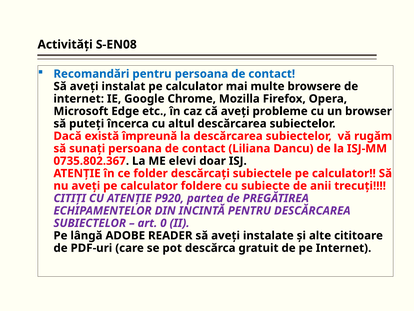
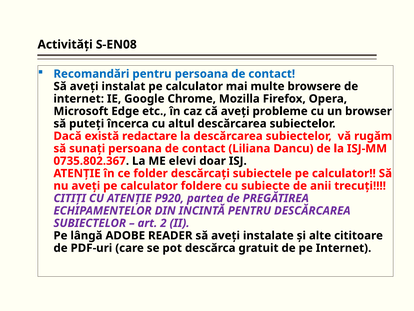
împreună: împreună -> redactare
0: 0 -> 2
